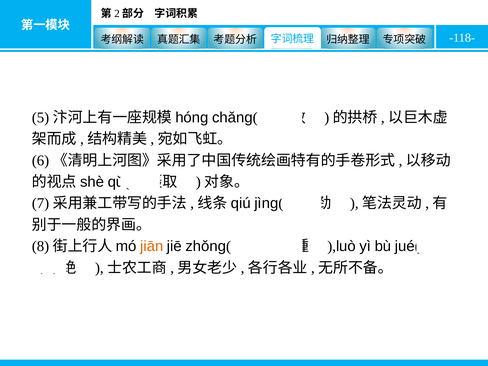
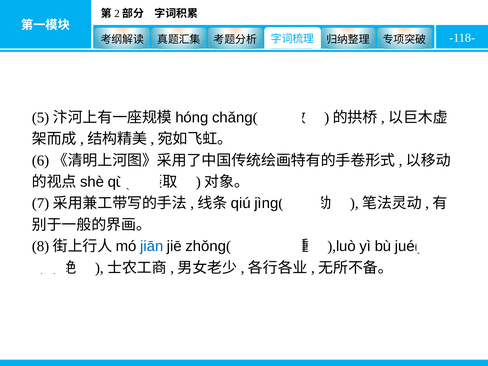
jiān colour: orange -> blue
